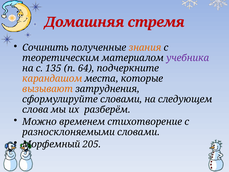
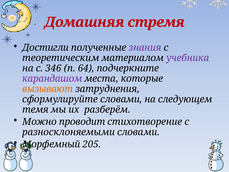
Сочинить: Сочинить -> Достигли
знания colour: orange -> purple
135: 135 -> 346
карандашом colour: orange -> purple
слова: слова -> темя
временем: временем -> проводит
